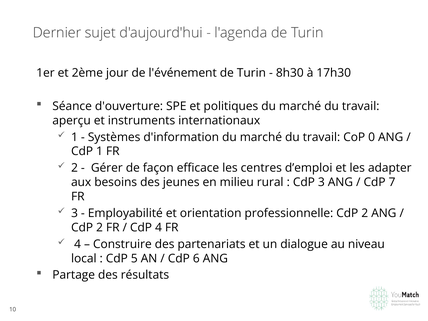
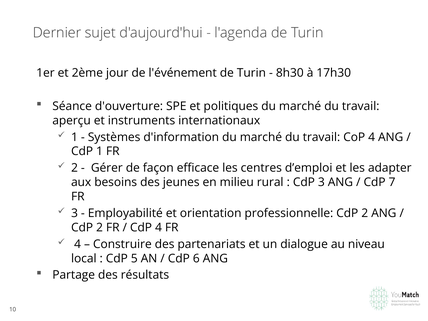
CoP 0: 0 -> 4
